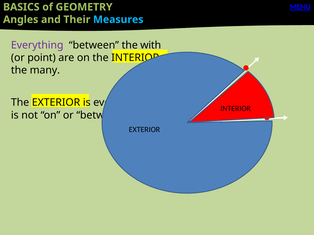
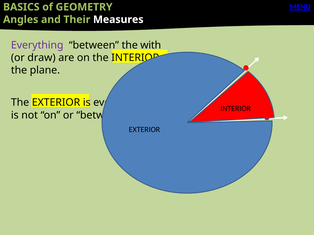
Measures colour: light blue -> white
point: point -> draw
many: many -> plane
